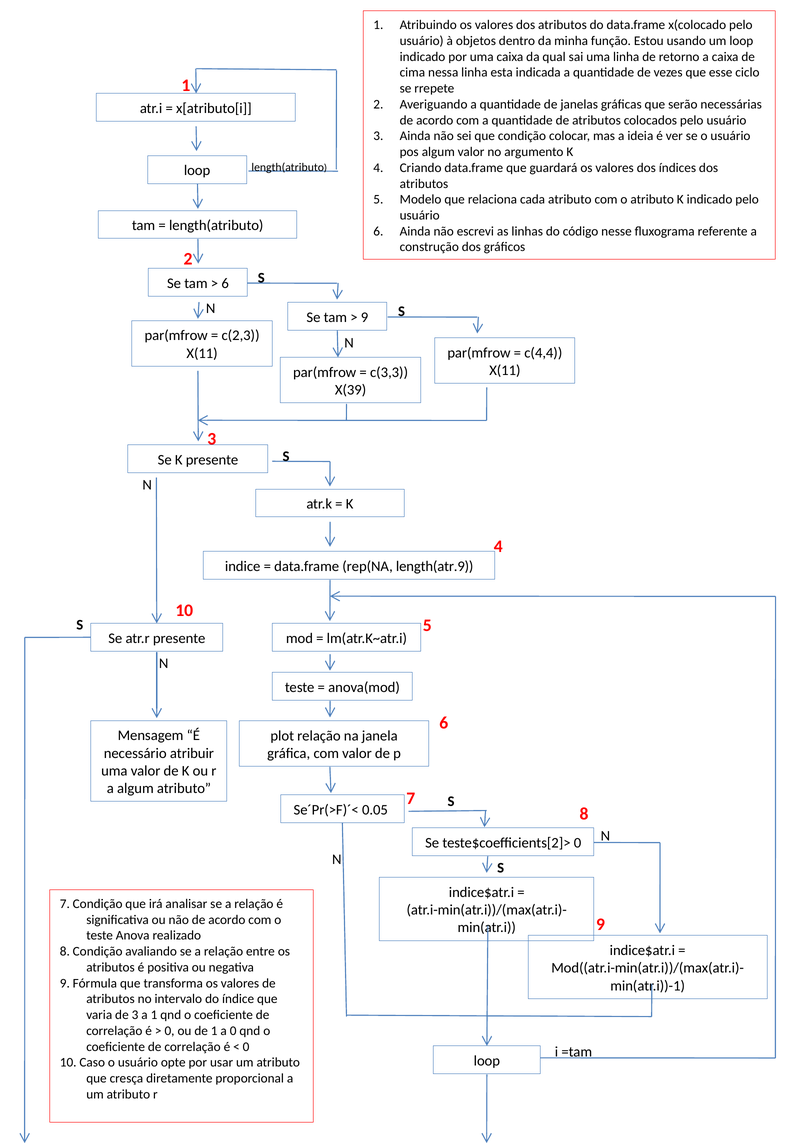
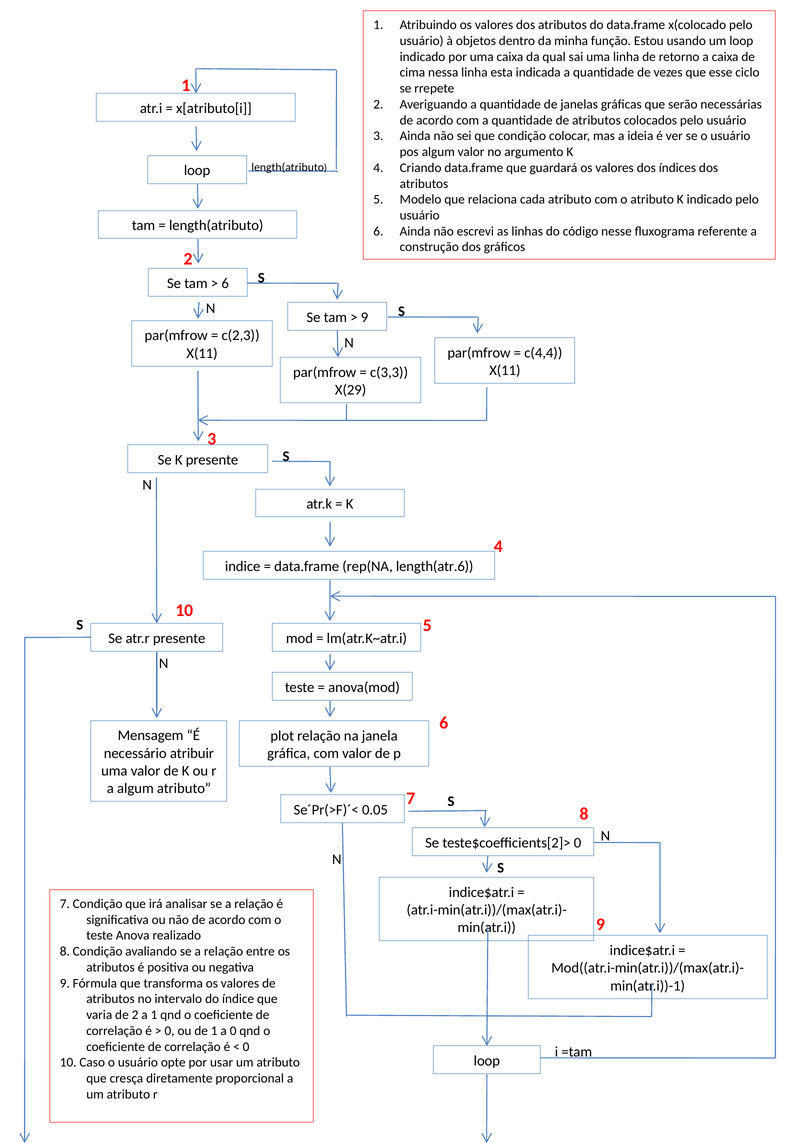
X(39: X(39 -> X(29
length(atr.9: length(atr.9 -> length(atr.6
de 3: 3 -> 2
